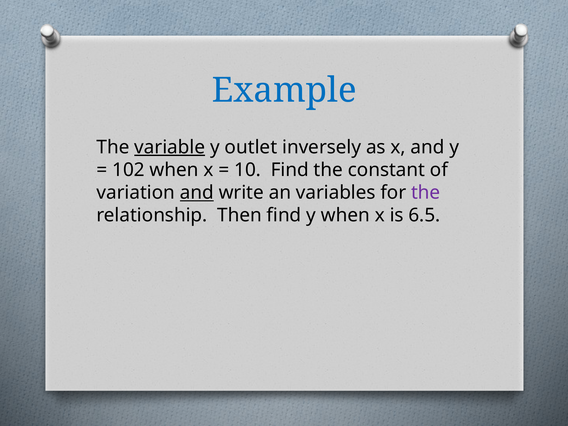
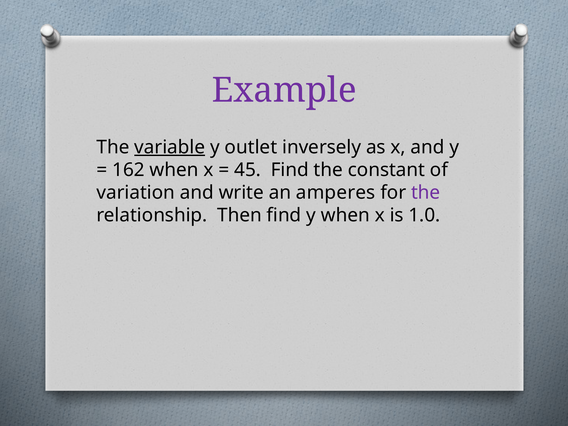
Example colour: blue -> purple
102: 102 -> 162
10: 10 -> 45
and at (197, 193) underline: present -> none
variables: variables -> amperes
6.5: 6.5 -> 1.0
